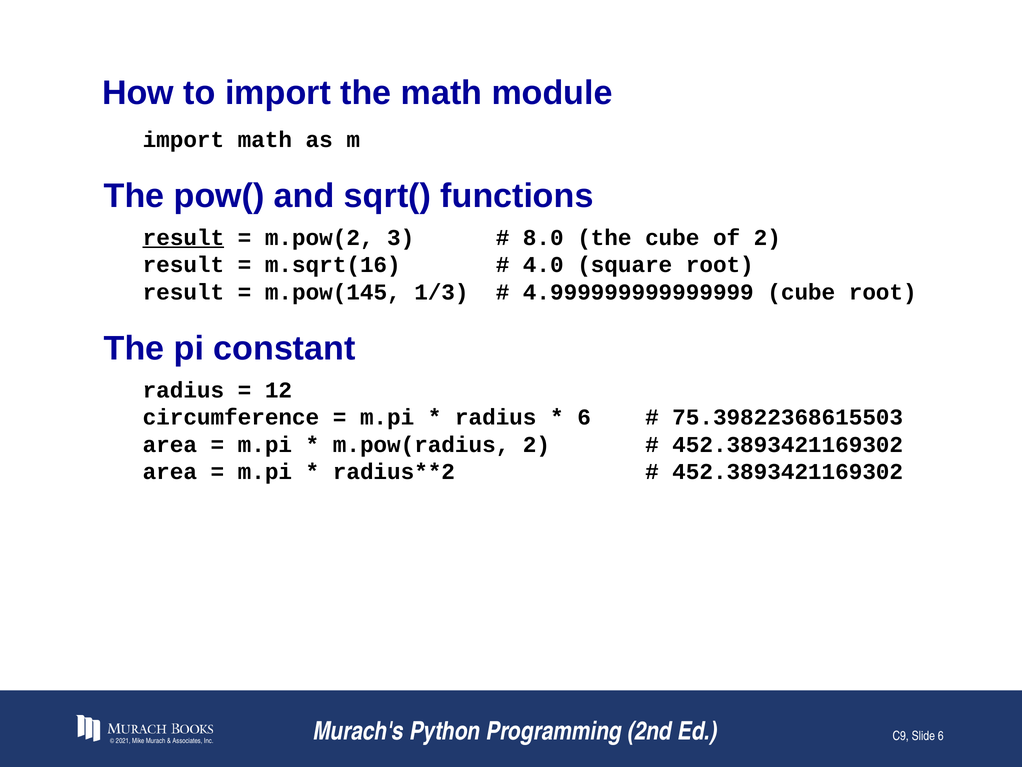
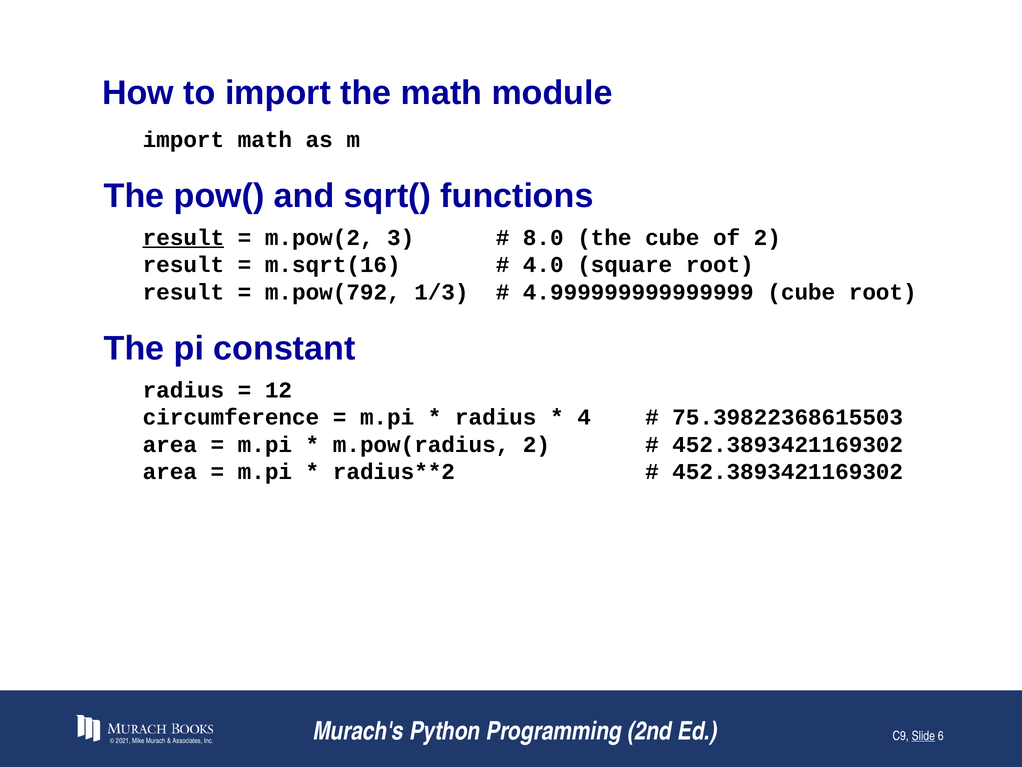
m.pow(145: m.pow(145 -> m.pow(792
6 at (584, 417): 6 -> 4
Slide underline: none -> present
